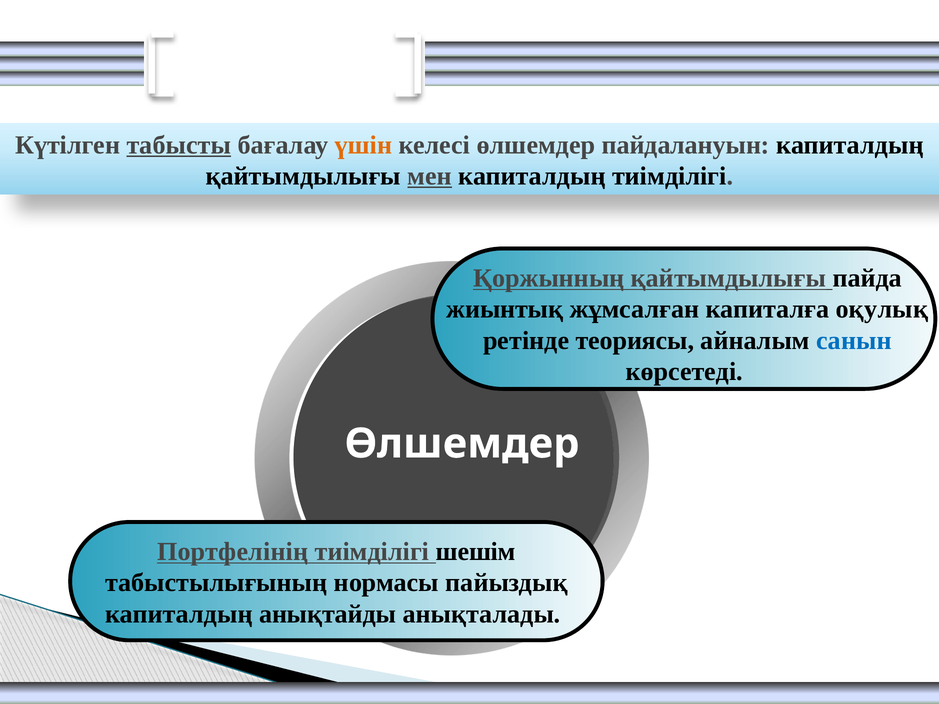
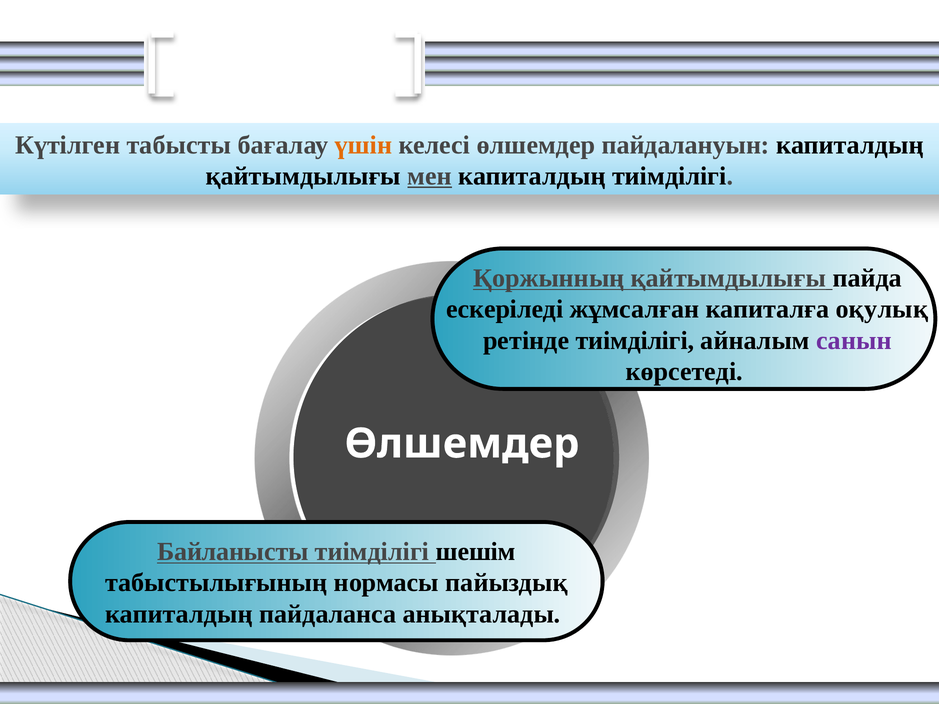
табысты underline: present -> none
жиынтық: жиынтық -> ескеріледі
ретінде теориясы: теориясы -> тиімділігі
санын colour: blue -> purple
Портфелінің: Портфелінің -> Байланысты
анықтайды: анықтайды -> пайдаланса
